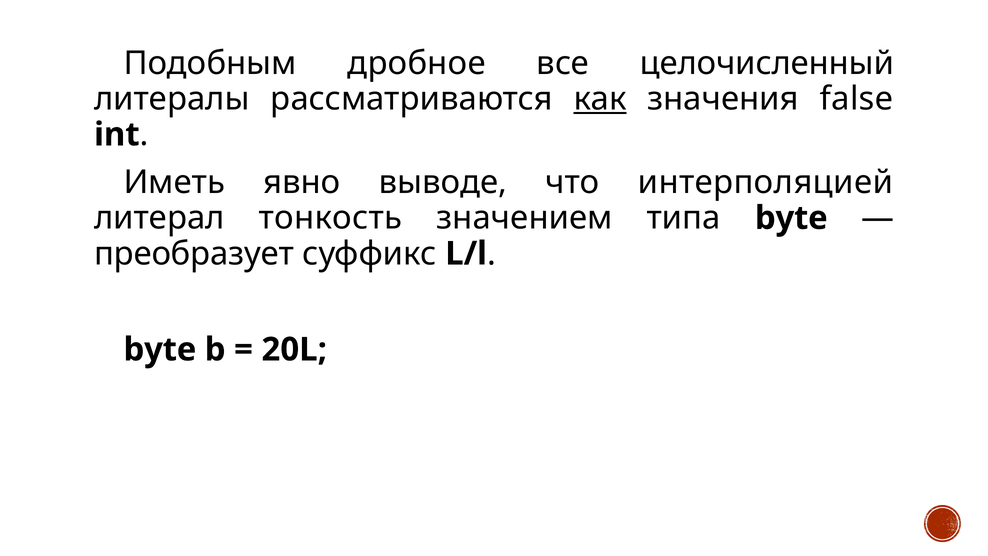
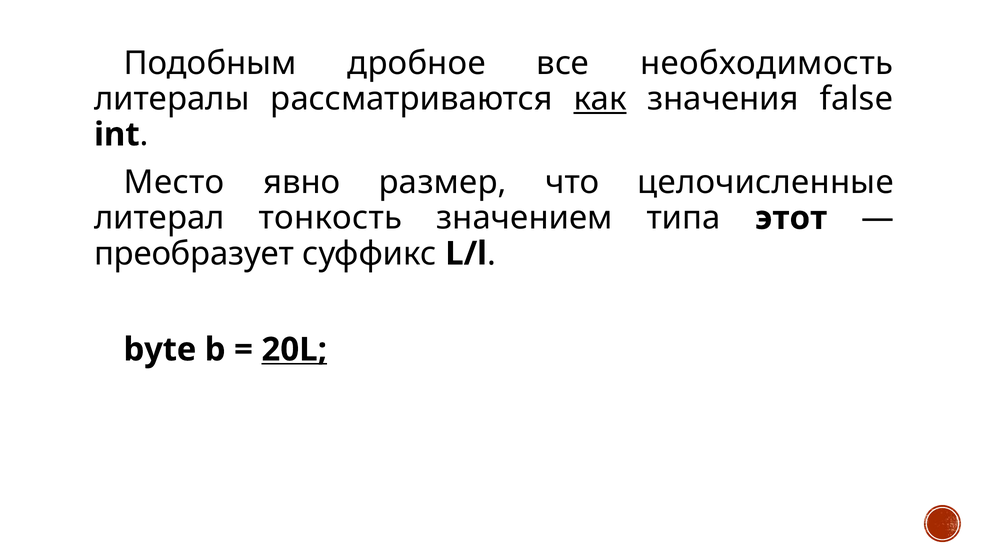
целочисленный: целочисленный -> необходимость
Иметь: Иметь -> Место
выводе: выводе -> размер
интерполяцией: интерполяцией -> целочисленные
типа byte: byte -> этот
20L underline: none -> present
